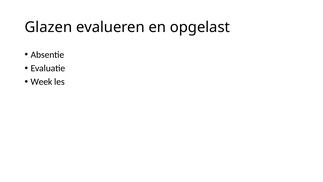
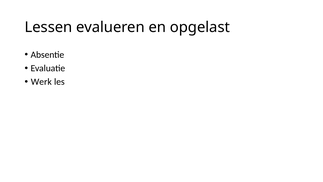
Glazen: Glazen -> Lessen
Week: Week -> Werk
